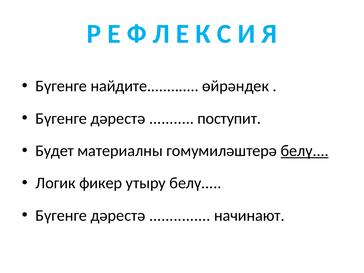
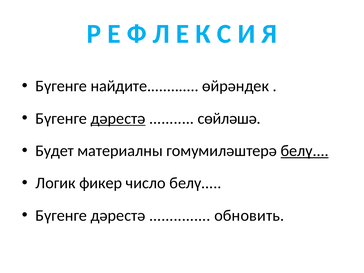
дәрестә at (118, 118) underline: none -> present
поступит: поступит -> сөйләшә
утыру: утыру -> число
начинают: начинают -> обновить
